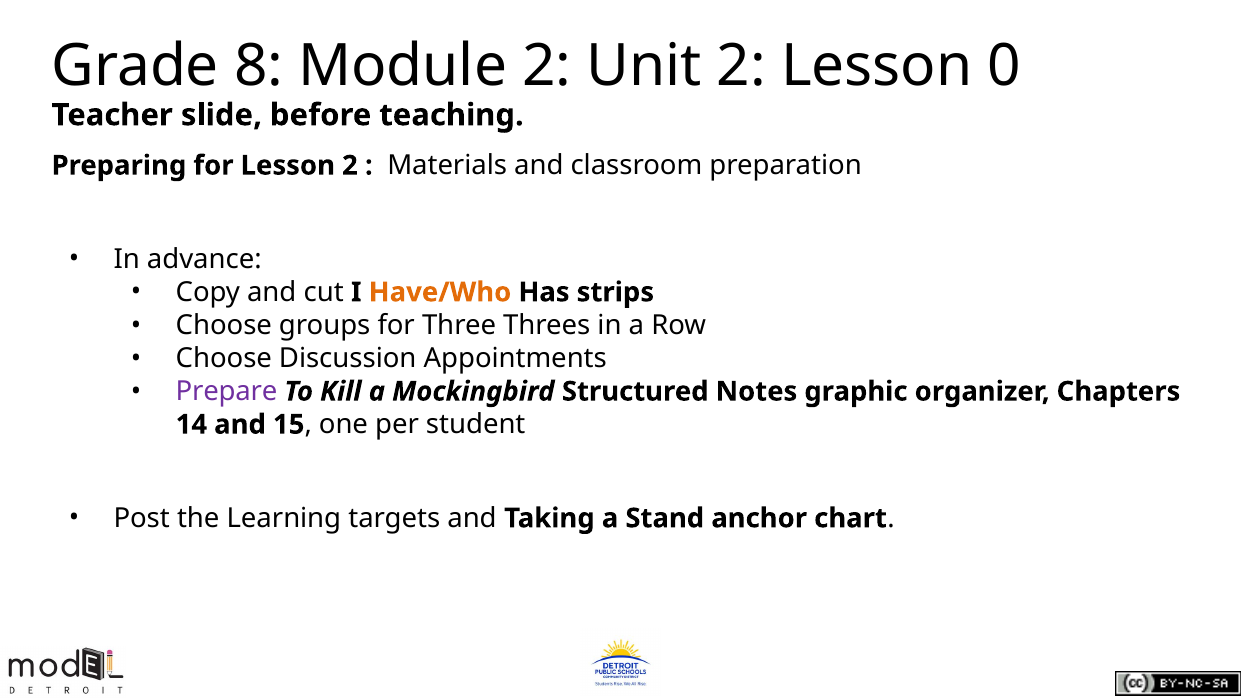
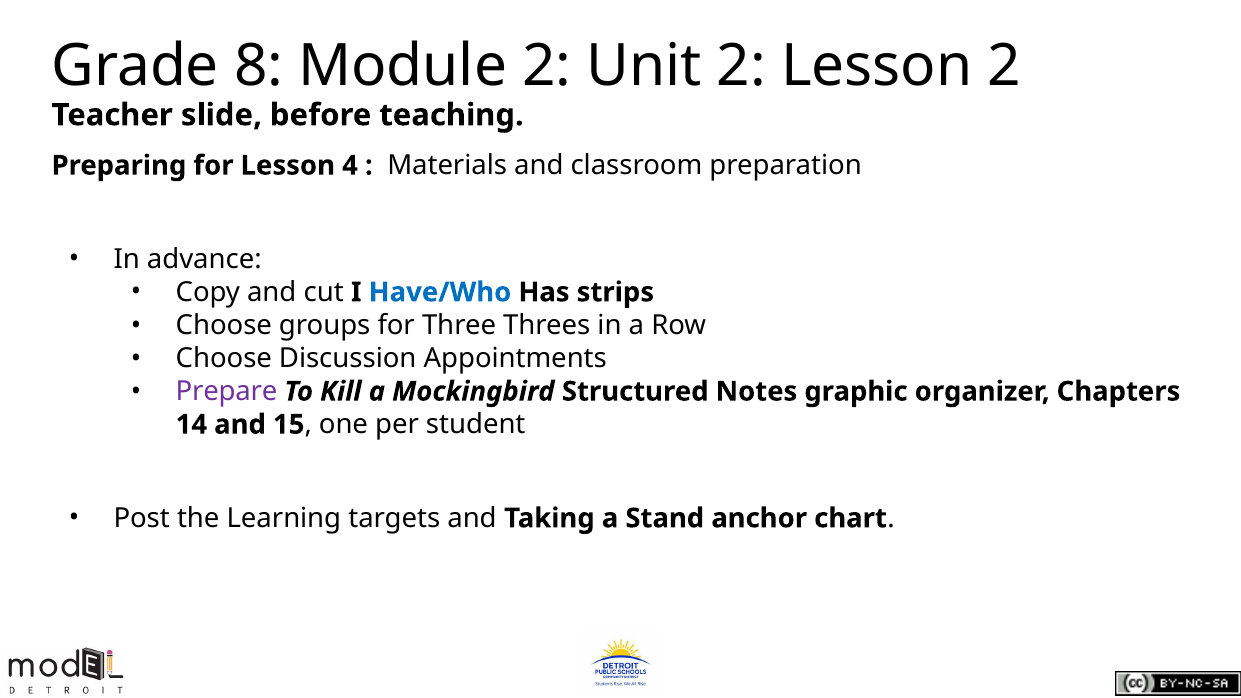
Lesson 0: 0 -> 2
Lesson 2: 2 -> 4
Have/Who colour: orange -> blue
